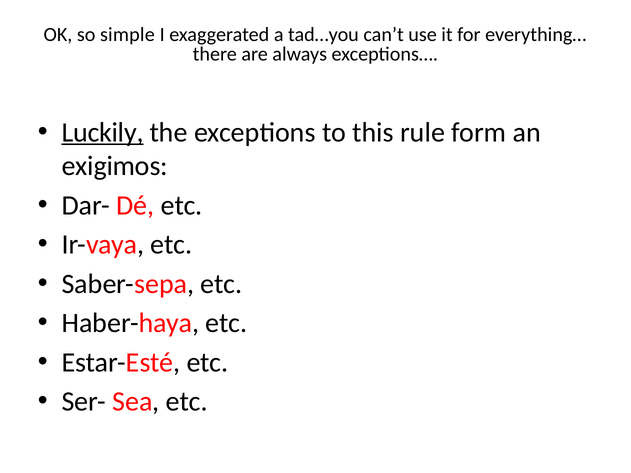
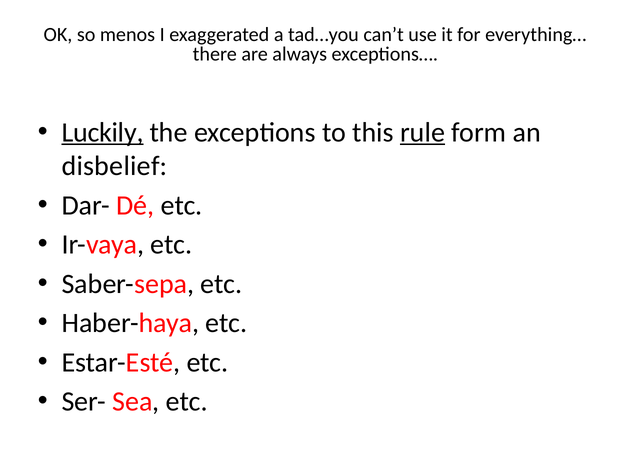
simple: simple -> menos
rule underline: none -> present
exigimos: exigimos -> disbelief
